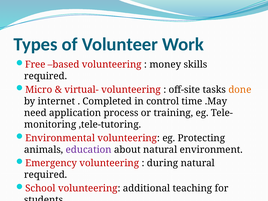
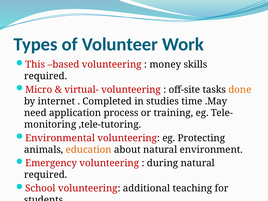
Free: Free -> This
control: control -> studies
education colour: purple -> orange
